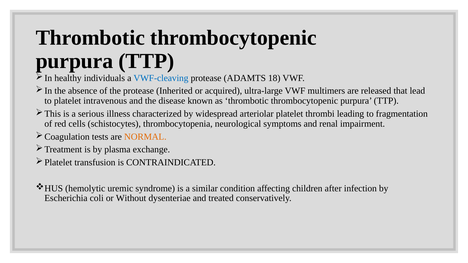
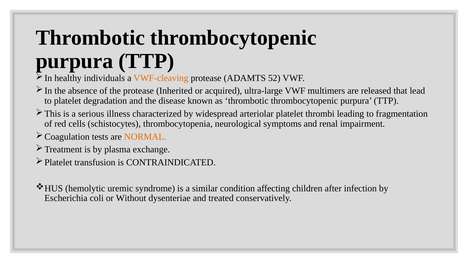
VWF-cleaving colour: blue -> orange
18: 18 -> 52
intravenous: intravenous -> degradation
